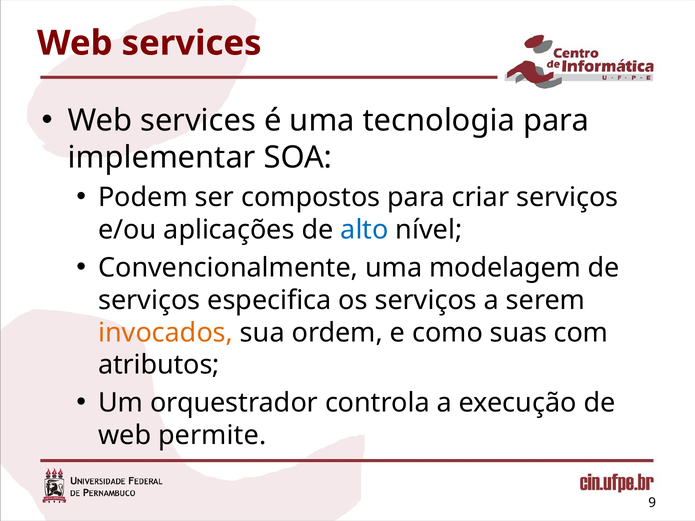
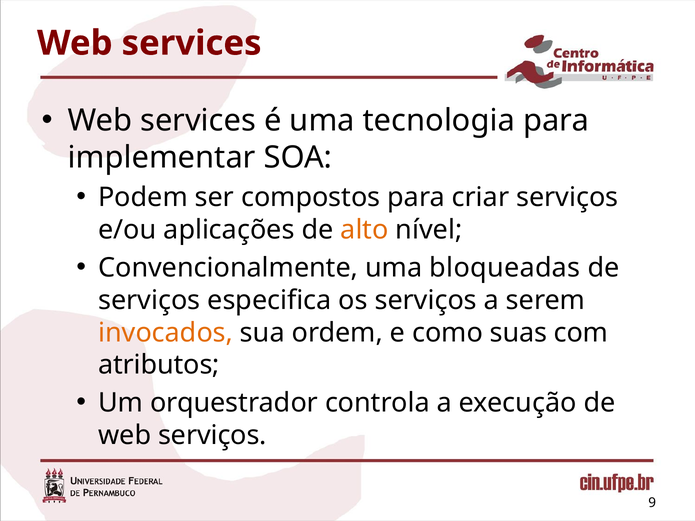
alto colour: blue -> orange
modelagem: modelagem -> bloqueadas
web permite: permite -> serviços
